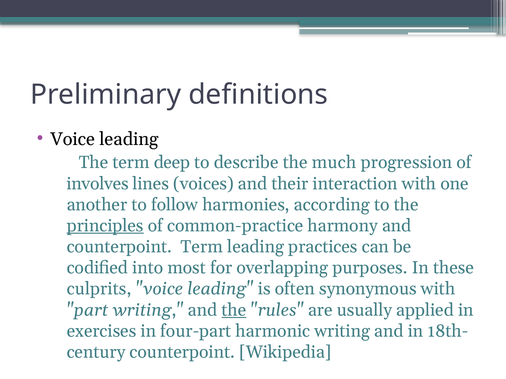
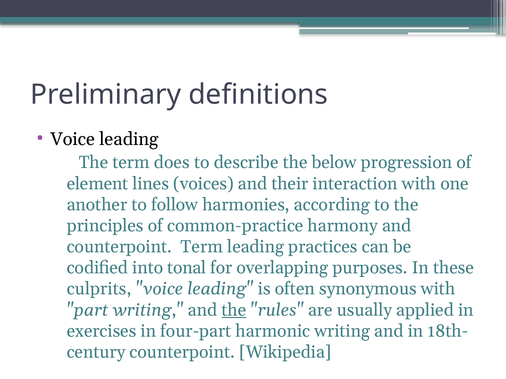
deep: deep -> does
much: much -> below
involves: involves -> element
principles underline: present -> none
most: most -> tonal
